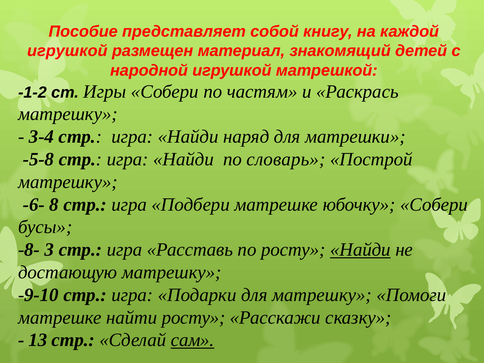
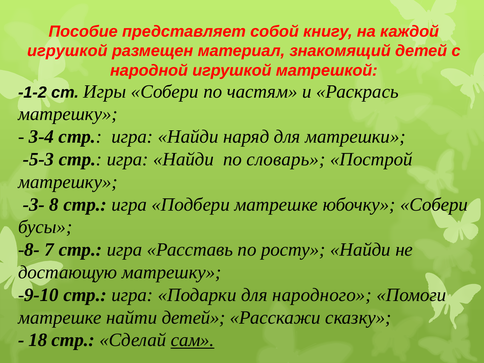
-5-8: -5-8 -> -5-3
-6-: -6- -> -3-
3: 3 -> 7
Найди at (360, 250) underline: present -> none
для матрешку: матрешку -> народного
найти росту: росту -> детей
13: 13 -> 18
